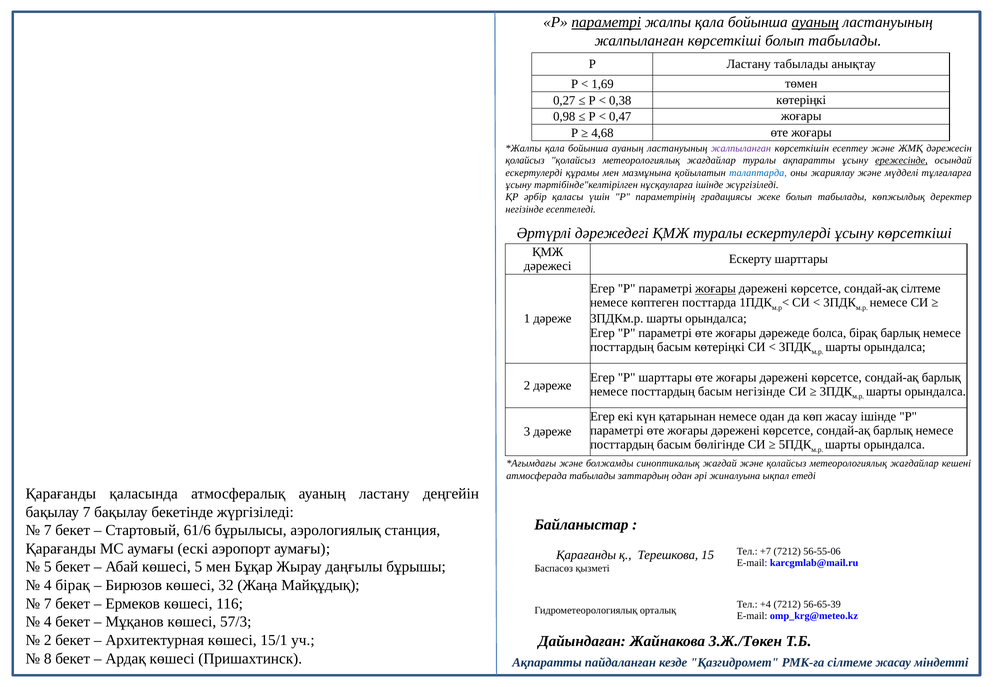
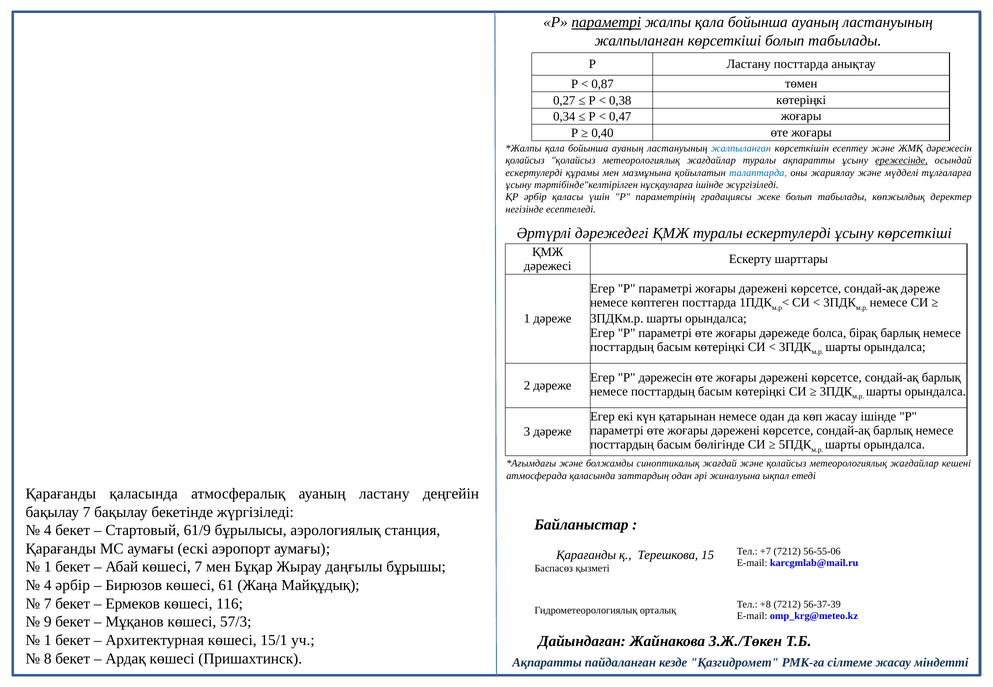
ауаның at (815, 22) underline: present -> none
Ластану табылады: табылады -> посттарда
1,69: 1,69 -> 0,87
0,98: 0,98 -> 0,34
4,68: 4,68 -> 0,40
жалпыланған at (741, 148) colour: purple -> blue
жоғары at (716, 289) underline: present -> none
сондай-ақ сілтеме: сілтеме -> дәреже
Р шарттары: шарттары -> дәрежесін
негізінде at (760, 392): негізінде -> көтеріңкі
атмосферада табылады: табылады -> қаласында
7 at (48, 531): 7 -> 4
61/6: 61/6 -> 61/9
5 at (48, 567): 5 -> 1
көшесі 5: 5 -> 7
4 бірақ: бірақ -> әрбір
32: 32 -> 61
+4: +4 -> +8
56-65-39: 56-65-39 -> 56-37-39
4 at (48, 622): 4 -> 9
2 at (48, 641): 2 -> 1
